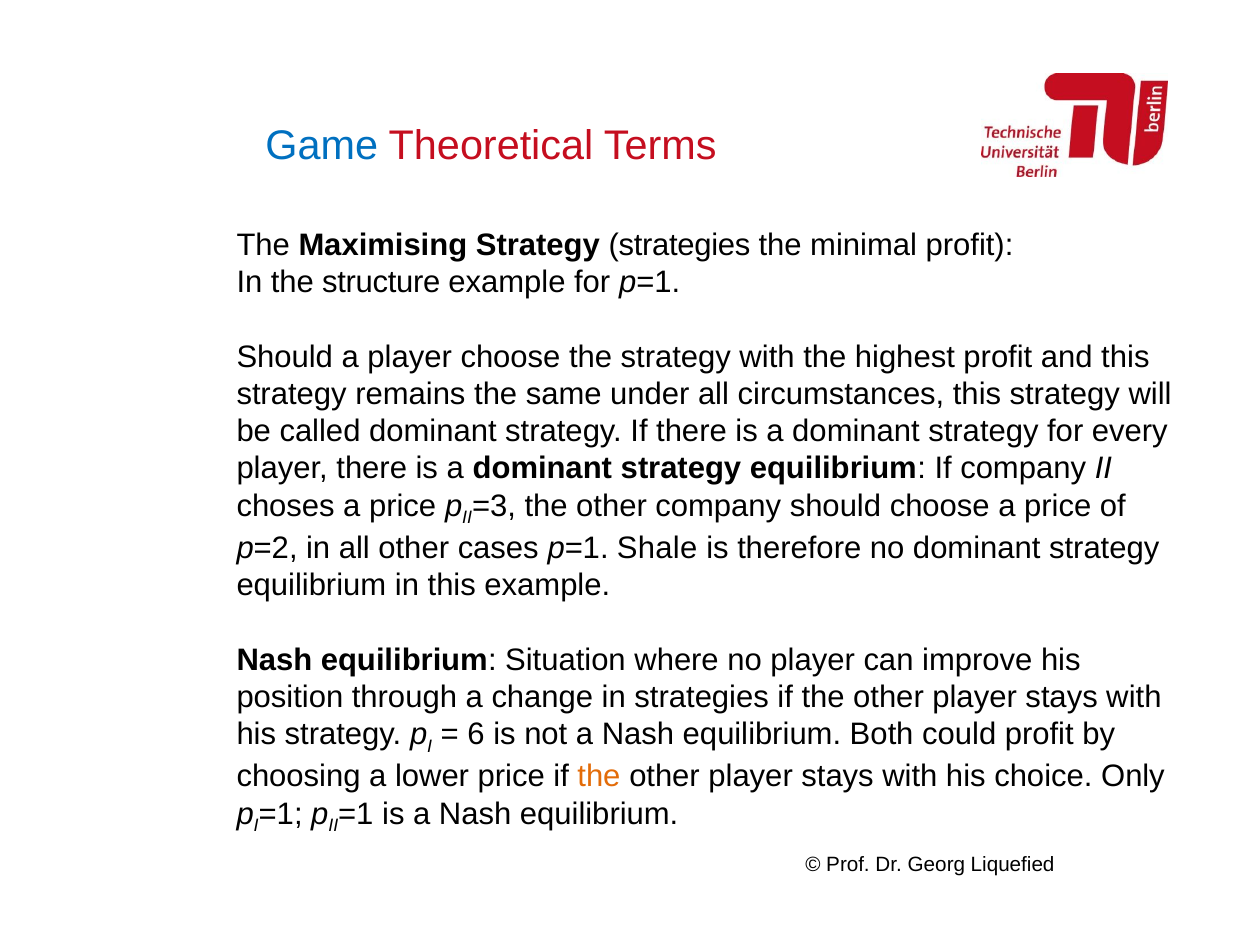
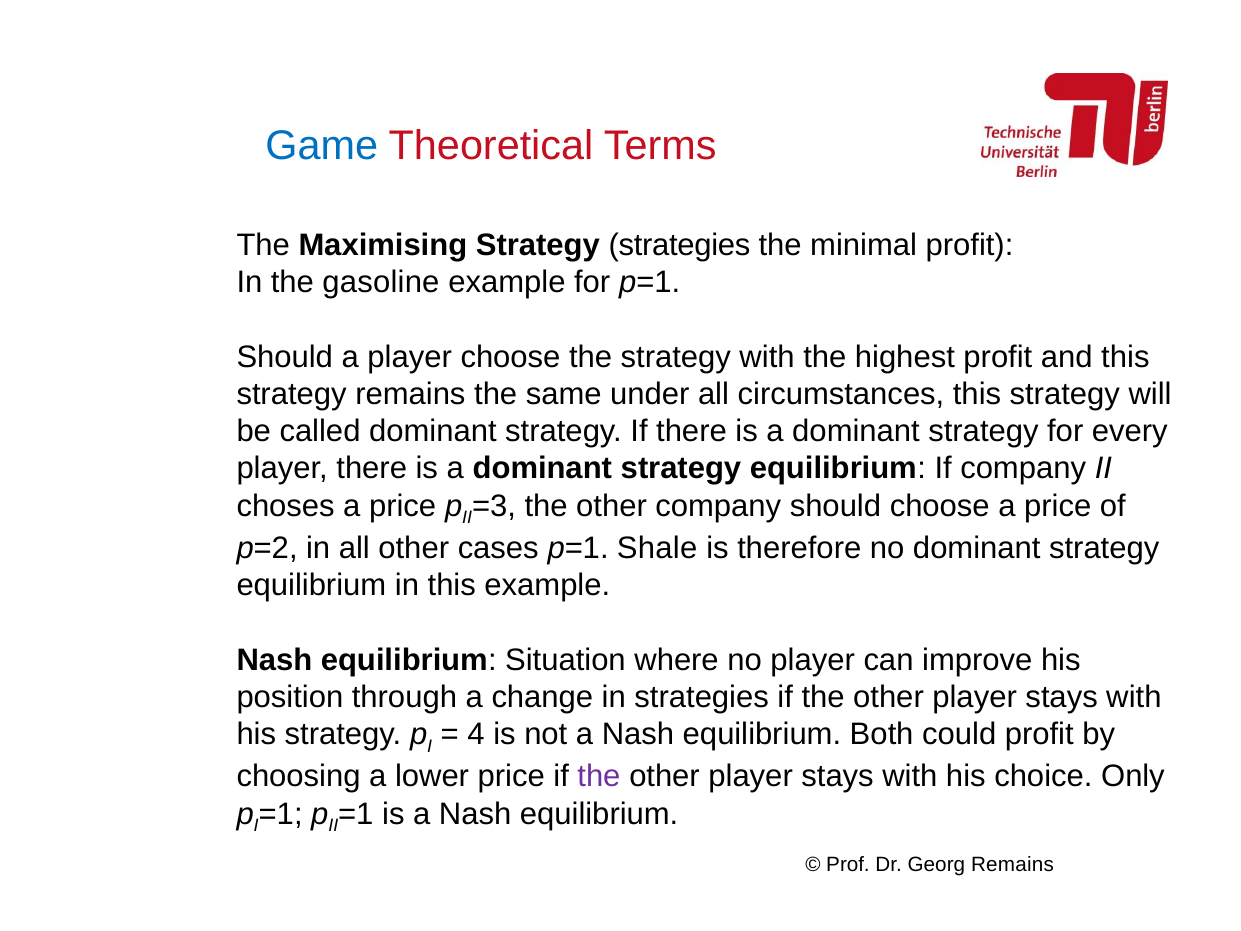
structure: structure -> gasoline
6: 6 -> 4
the at (599, 777) colour: orange -> purple
Georg Liquefied: Liquefied -> Remains
